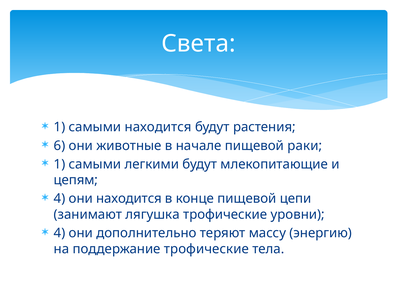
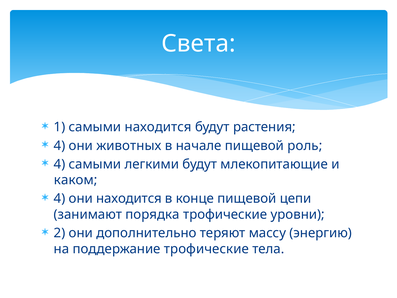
6 at (60, 146): 6 -> 4
животные: животные -> животных
раки: раки -> роль
1 at (60, 164): 1 -> 4
цепям: цепям -> каком
лягушка: лягушка -> порядка
4 at (60, 233): 4 -> 2
